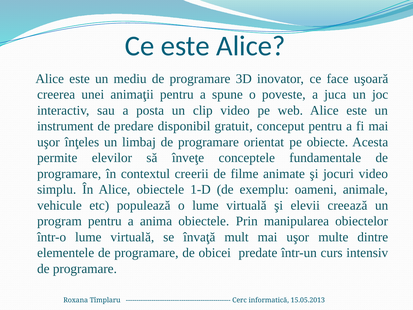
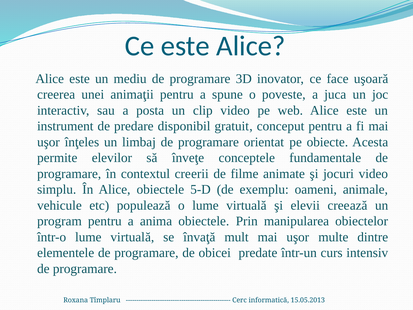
1-D: 1-D -> 5-D
